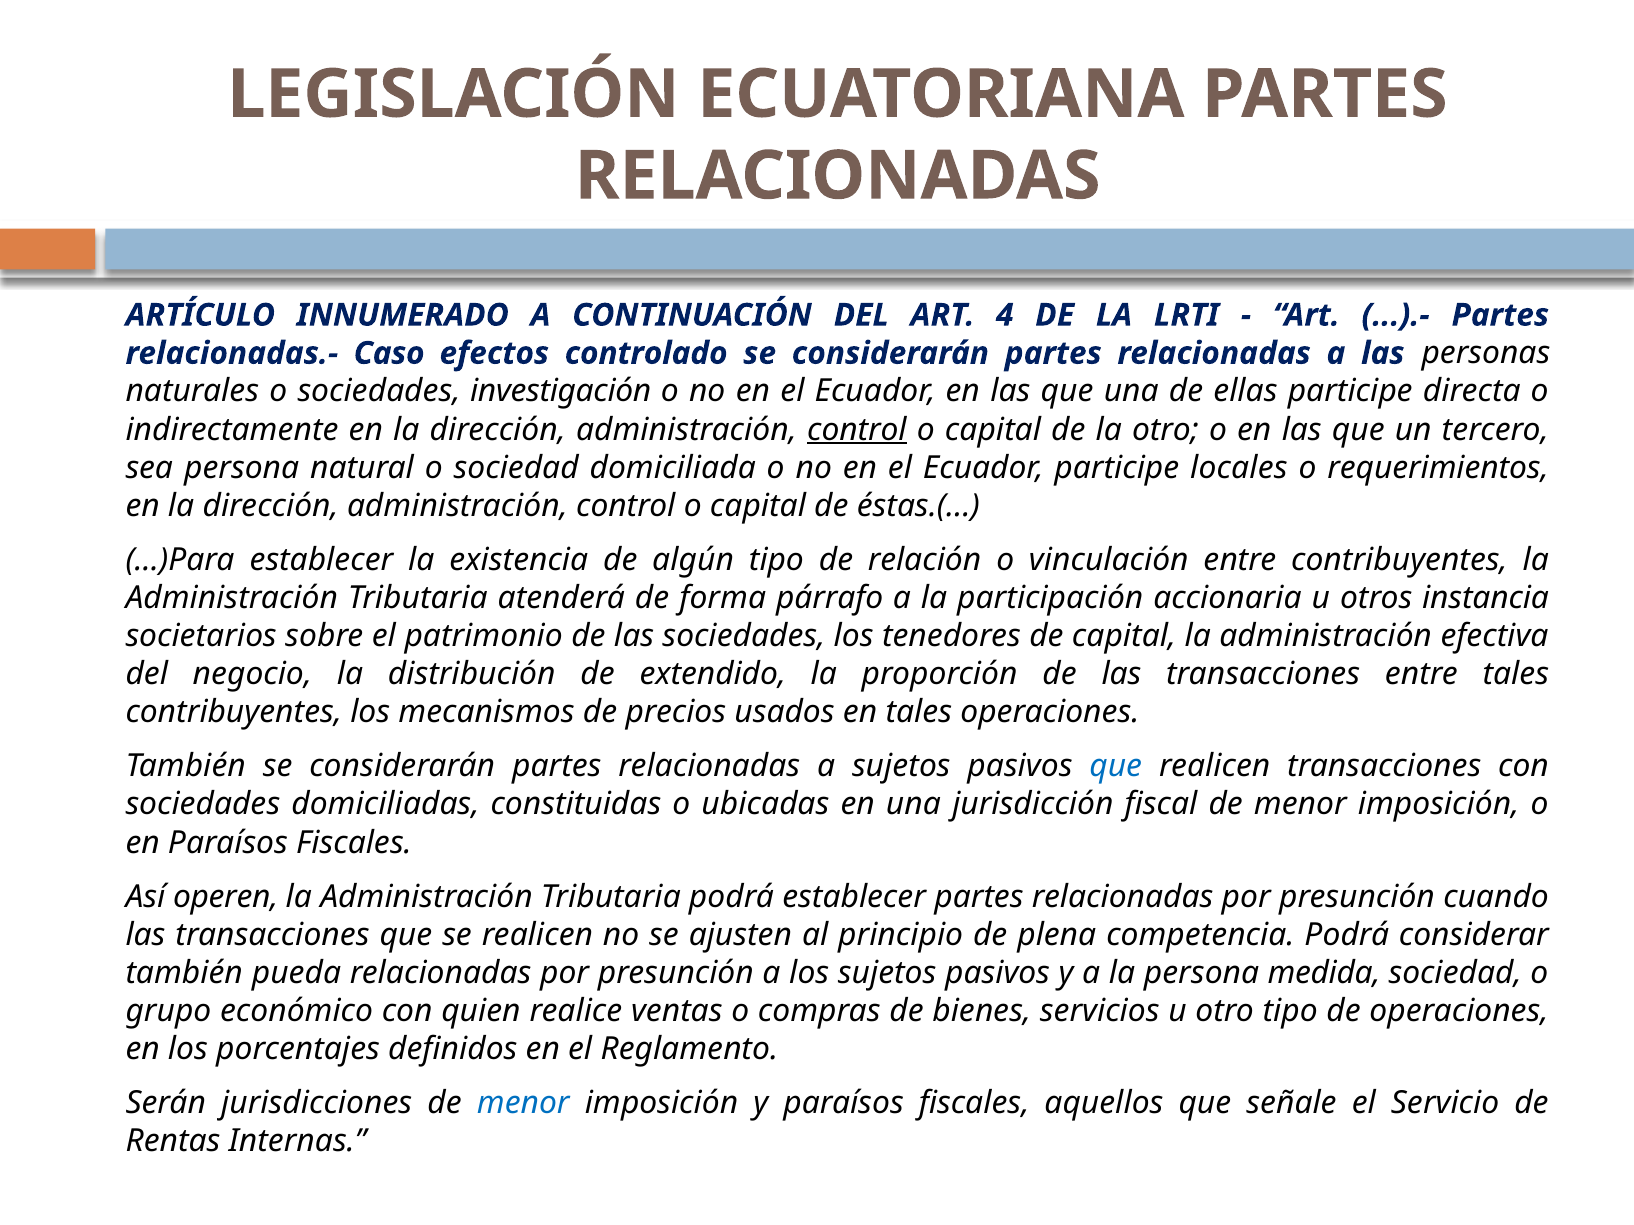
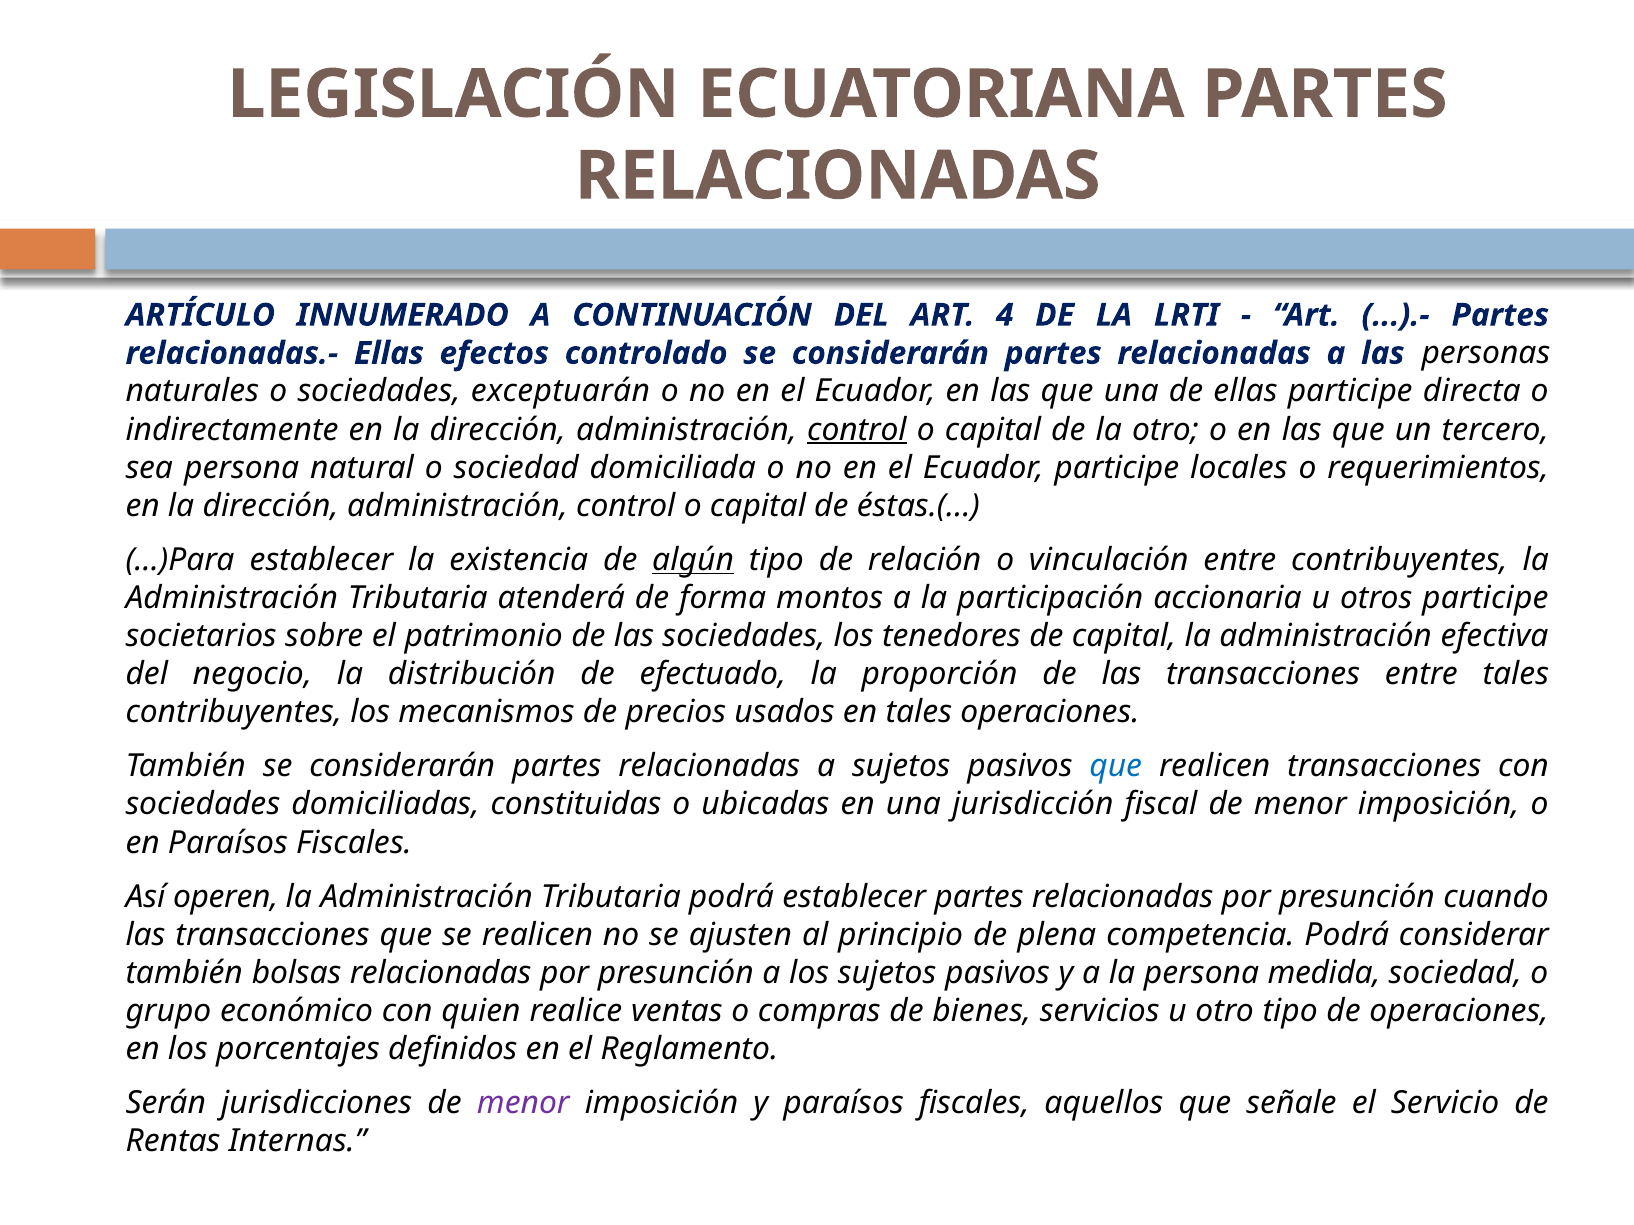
relacionadas.- Caso: Caso -> Ellas
investigación: investigación -> exceptuarán
algún underline: none -> present
párrafo: párrafo -> montos
otros instancia: instancia -> participe
extendido: extendido -> efectuado
pueda: pueda -> bolsas
menor at (523, 1104) colour: blue -> purple
